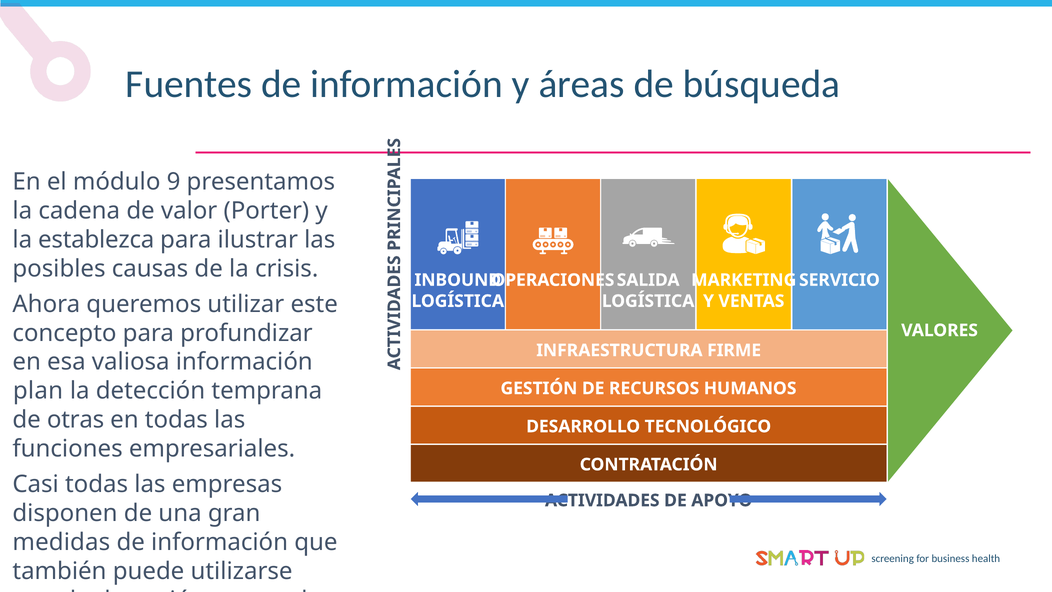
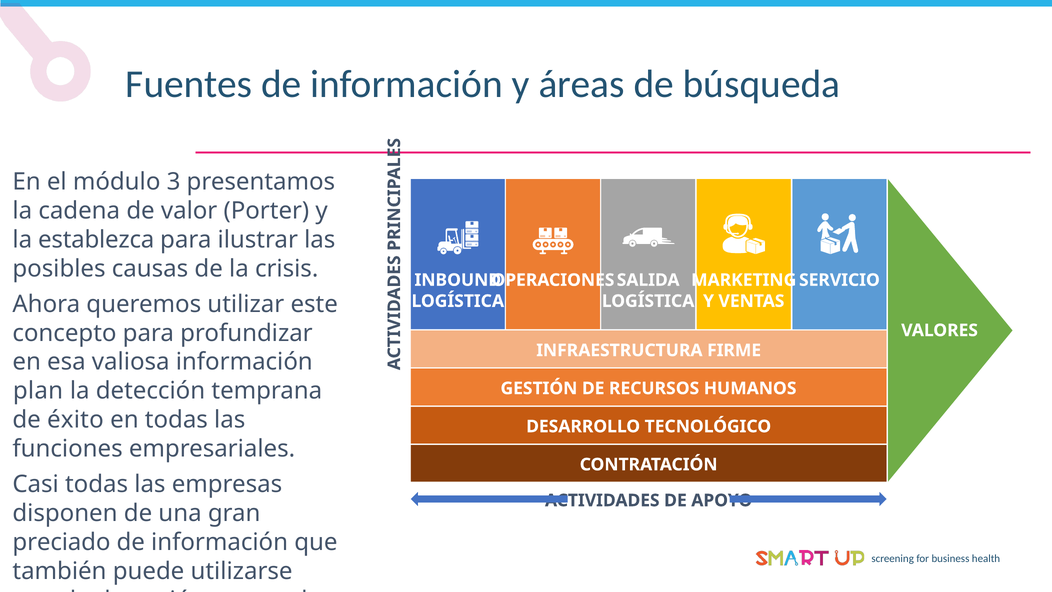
9: 9 -> 3
otras: otras -> éxito
medidas: medidas -> preciado
